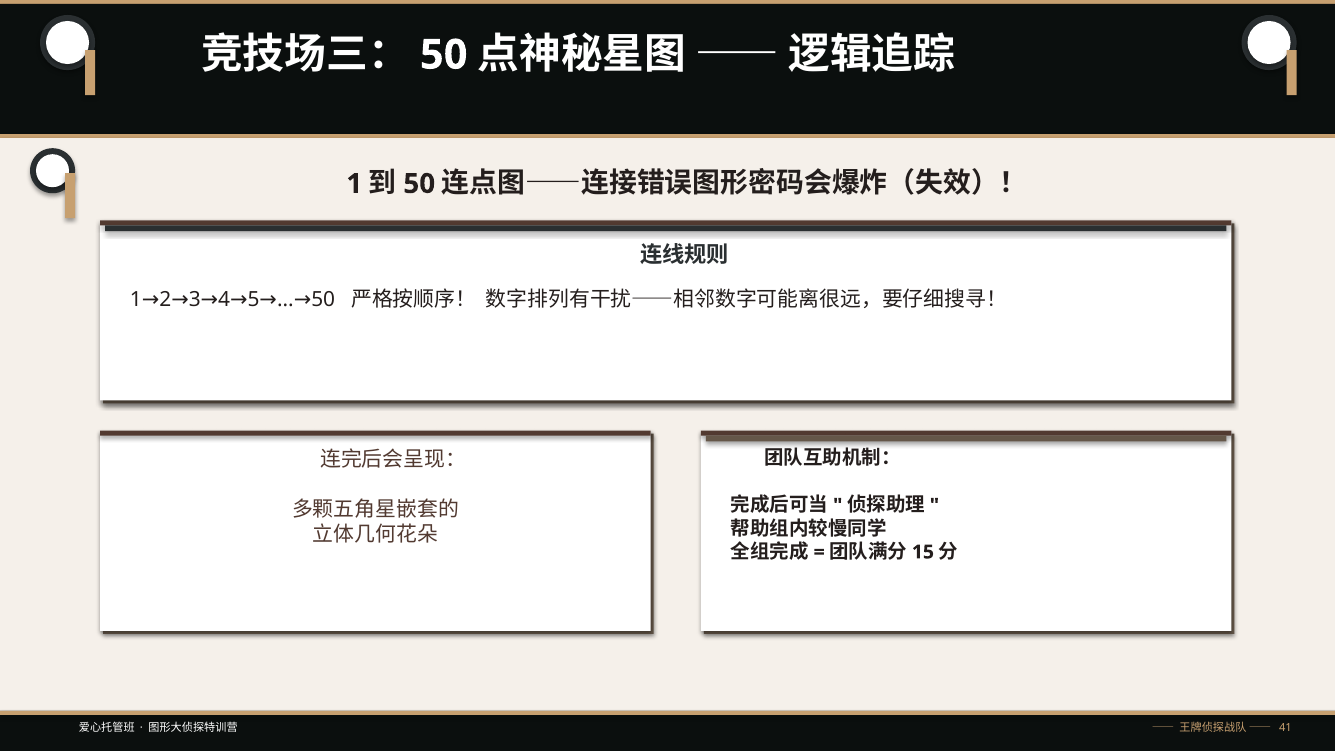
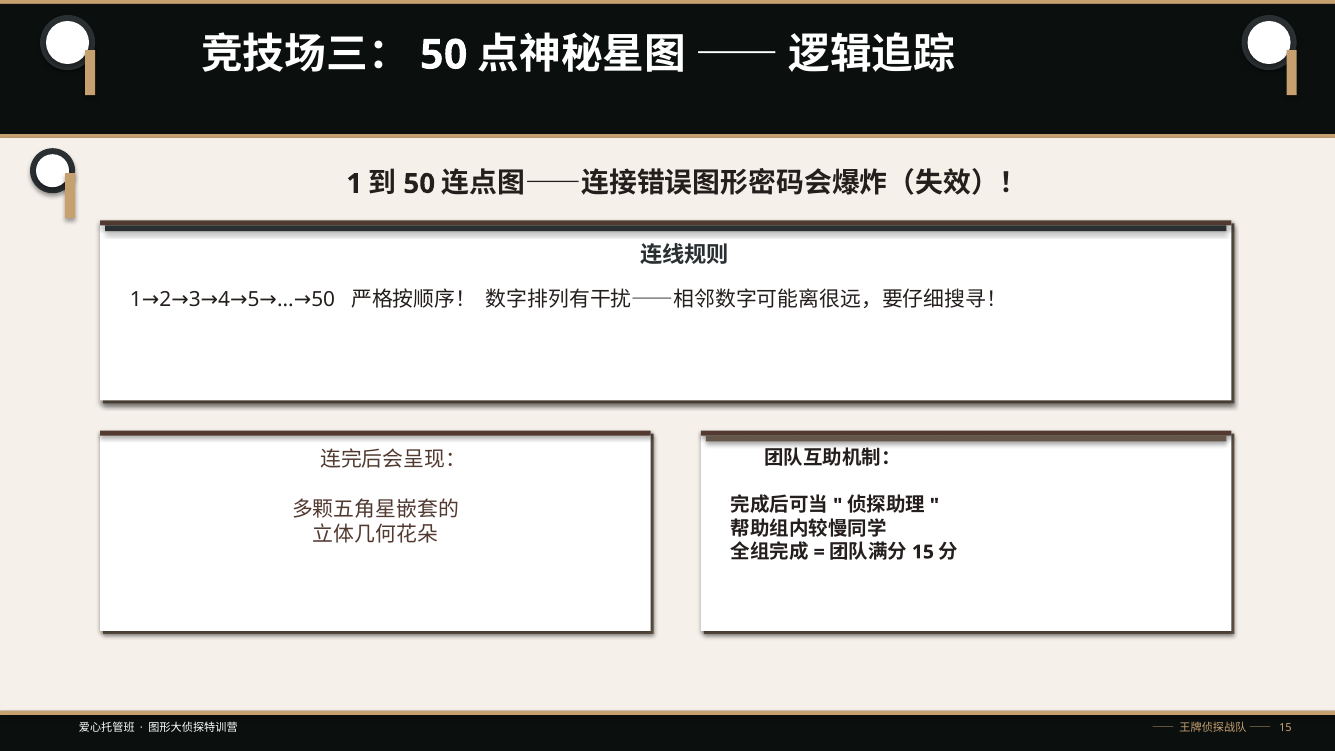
41 at (1285, 728): 41 -> 15
